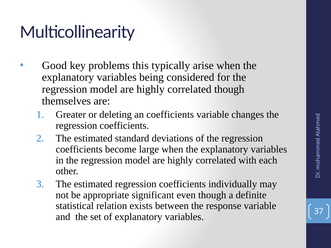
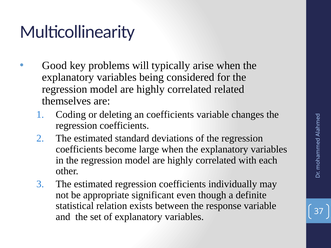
this: this -> will
correlated though: though -> related
Greater: Greater -> Coding
